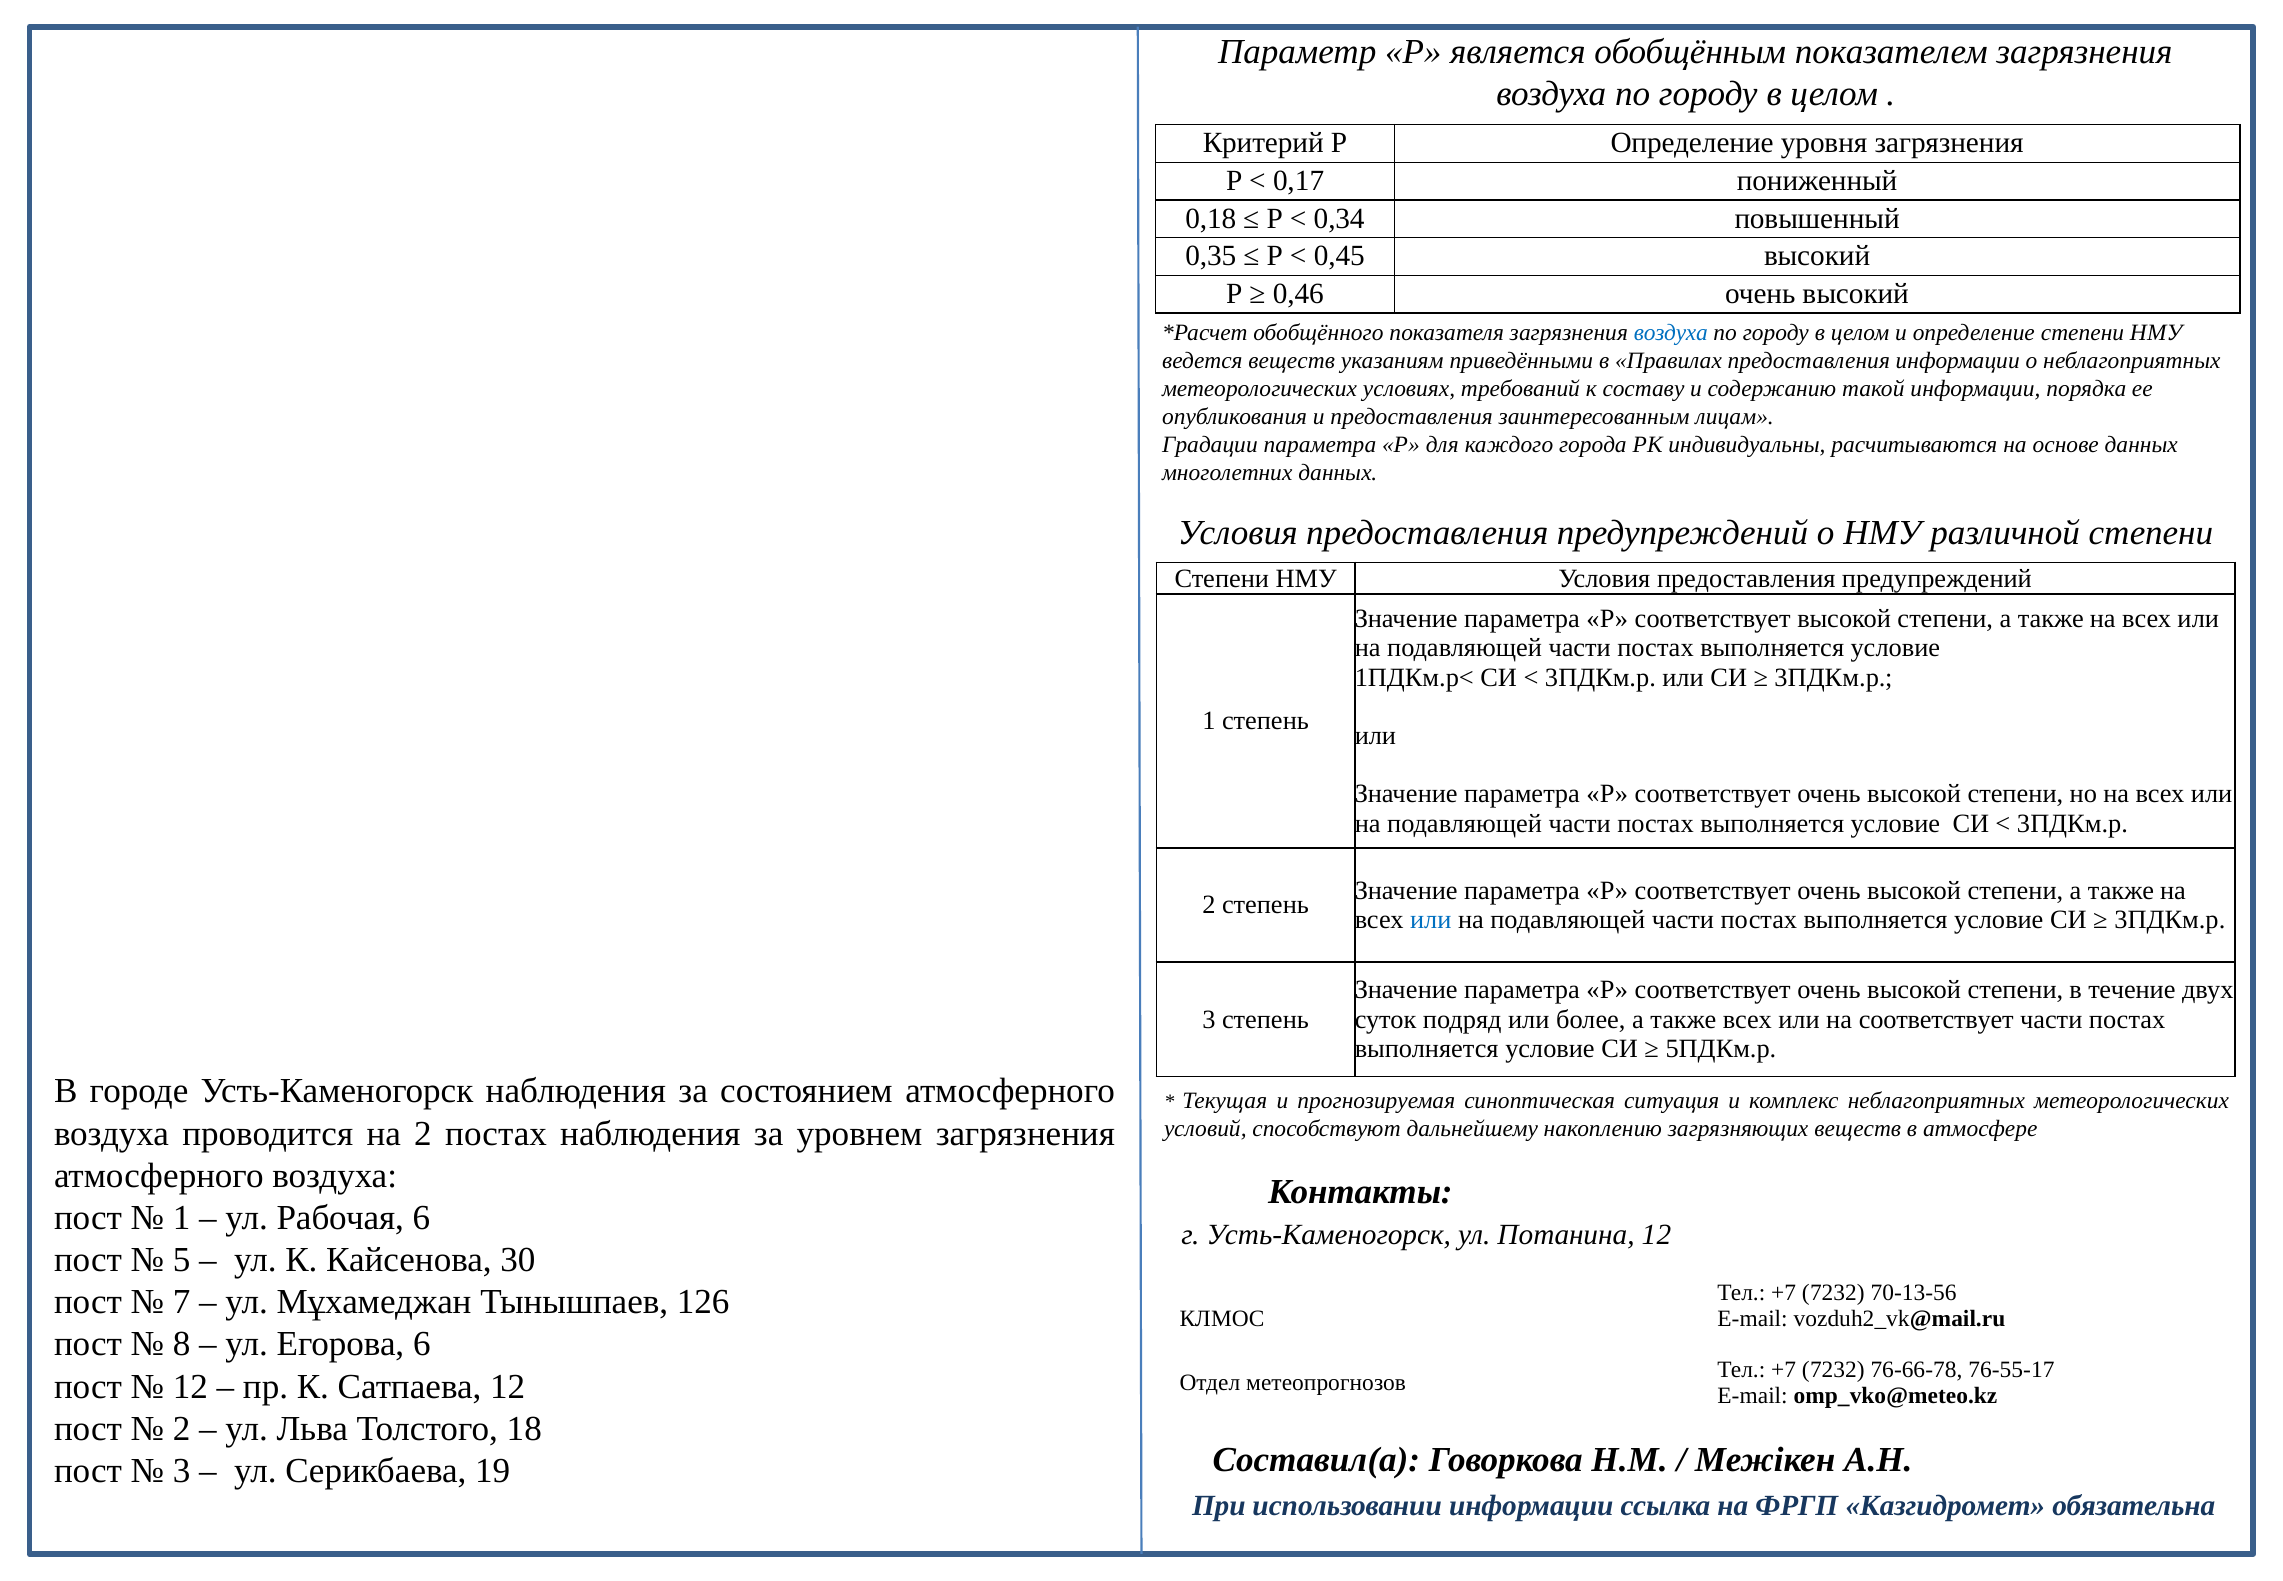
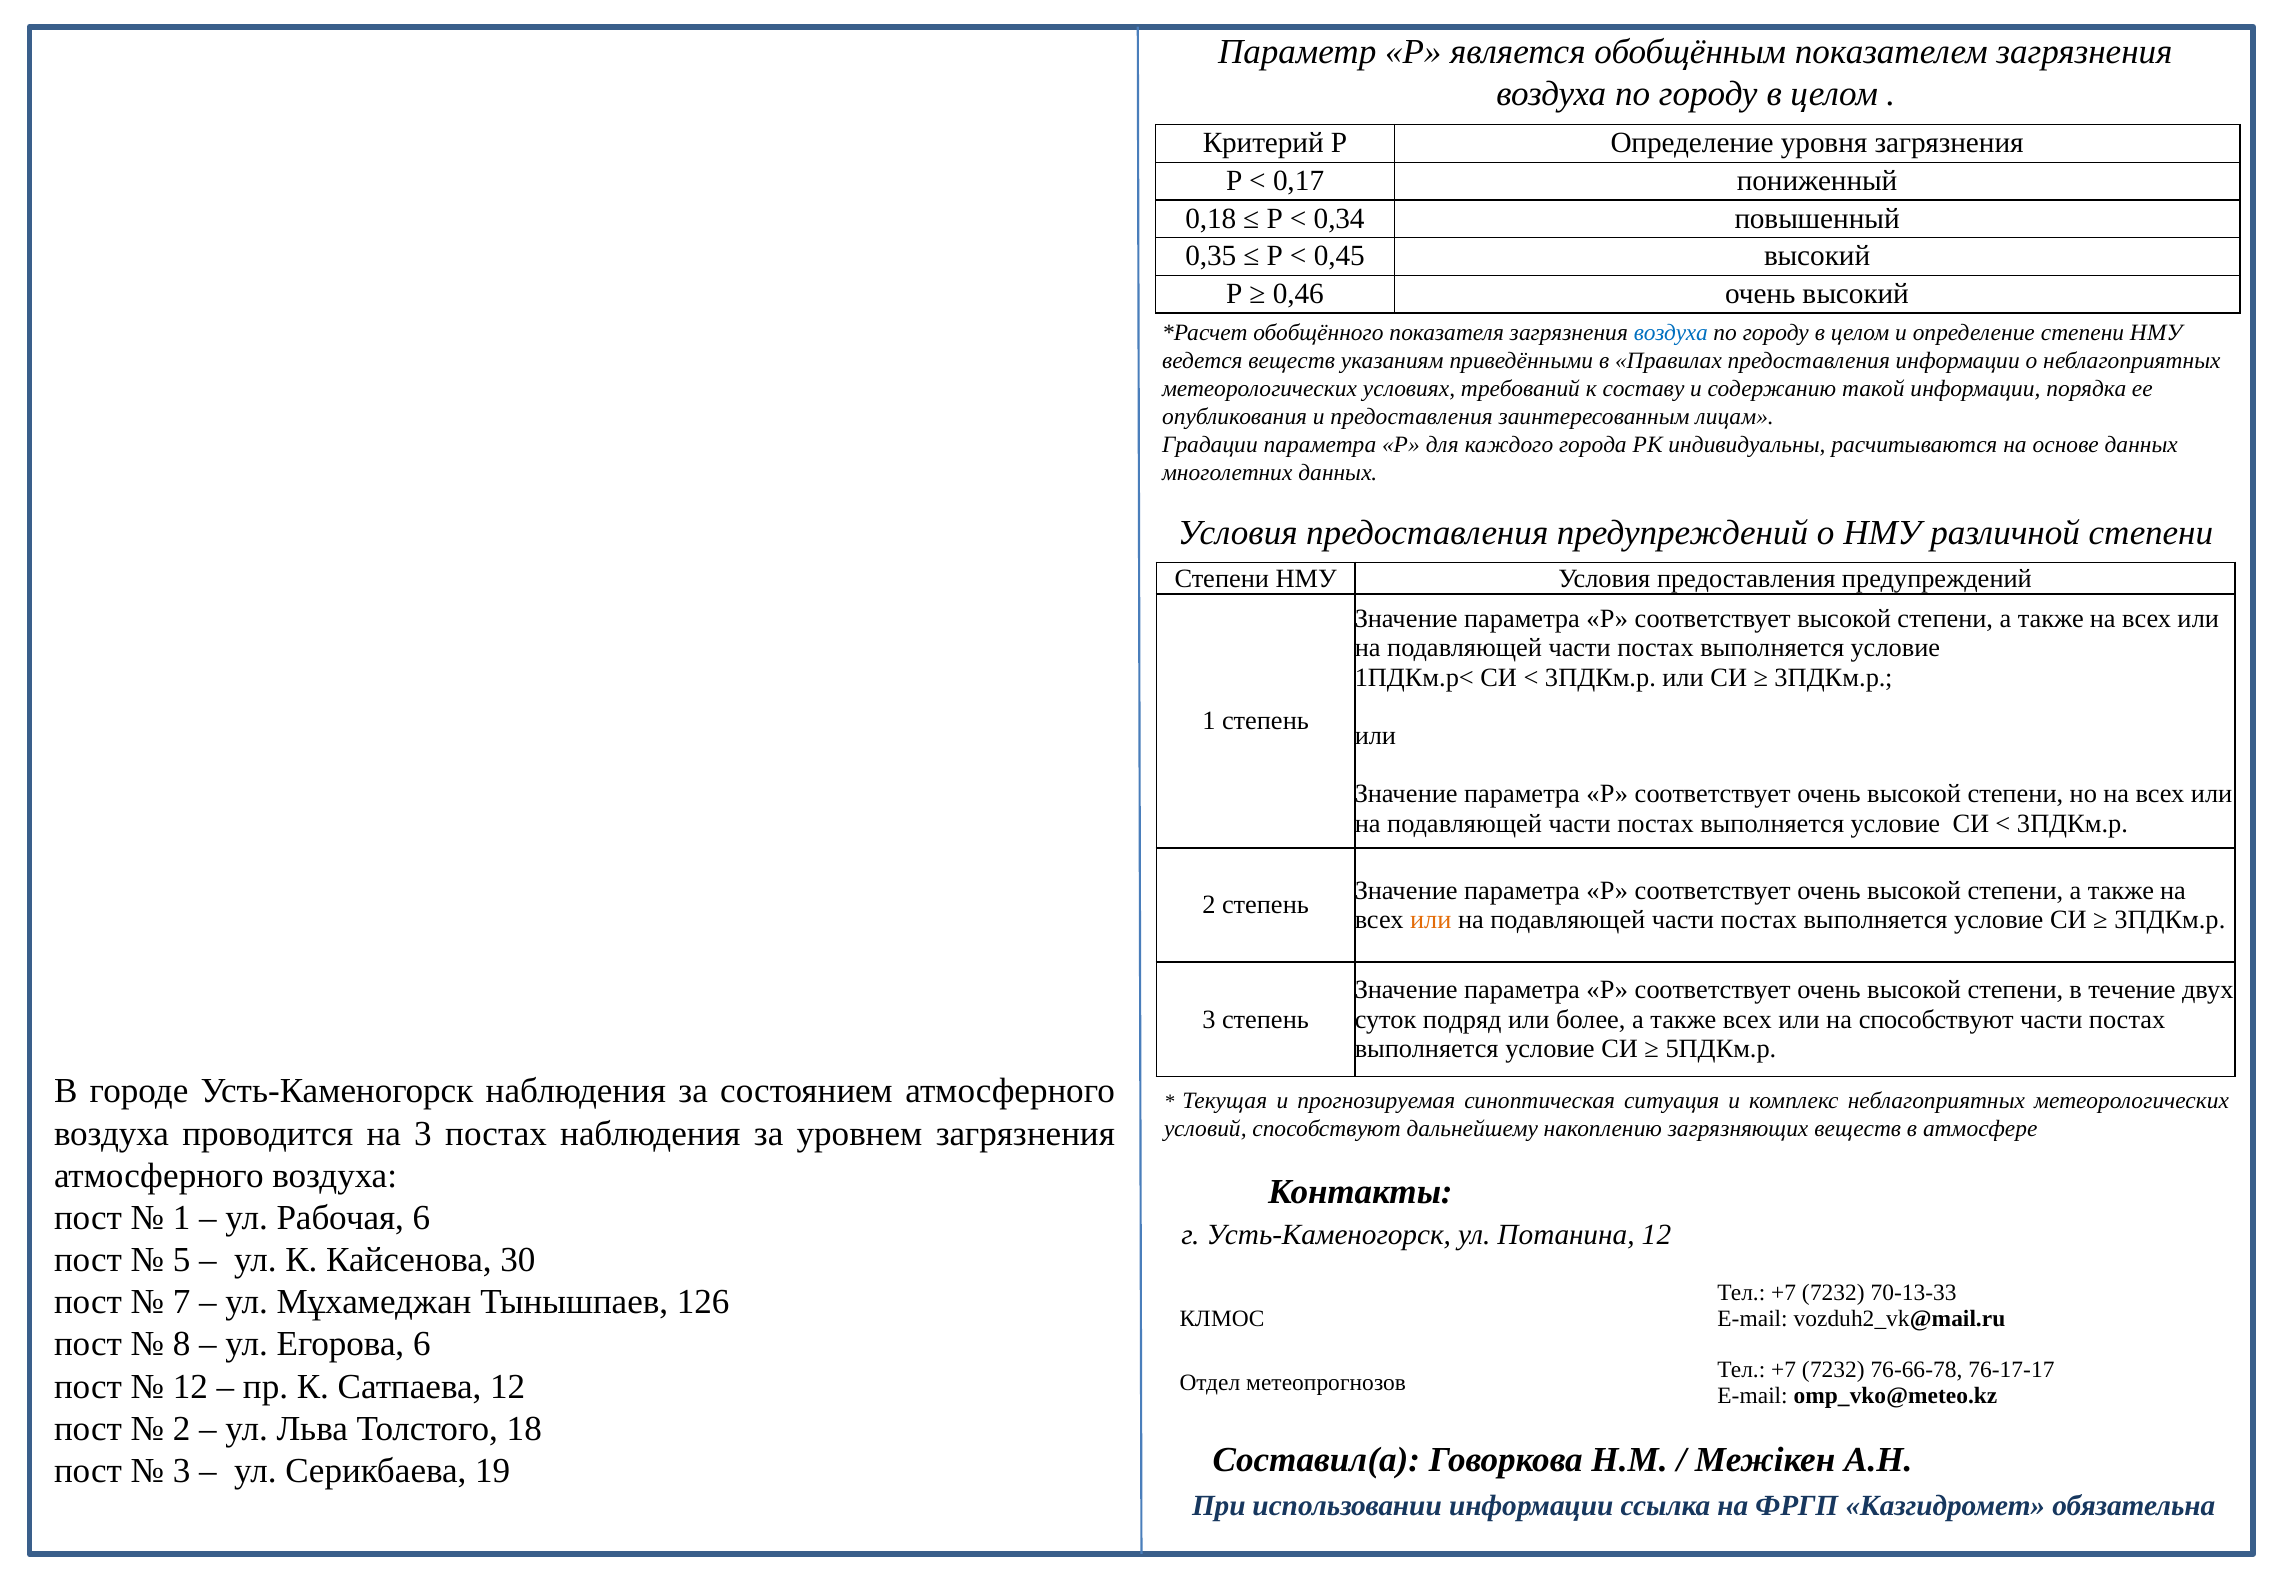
или at (1431, 920) colour: blue -> orange
на соответствует: соответствует -> способствуют
на 2: 2 -> 3
70-13-56: 70-13-56 -> 70-13-33
76-55-17: 76-55-17 -> 76-17-17
